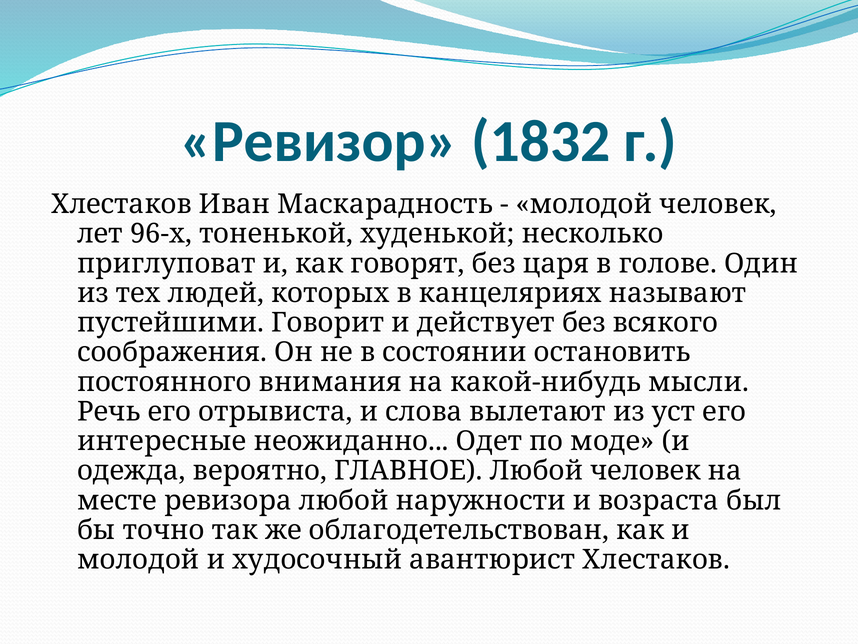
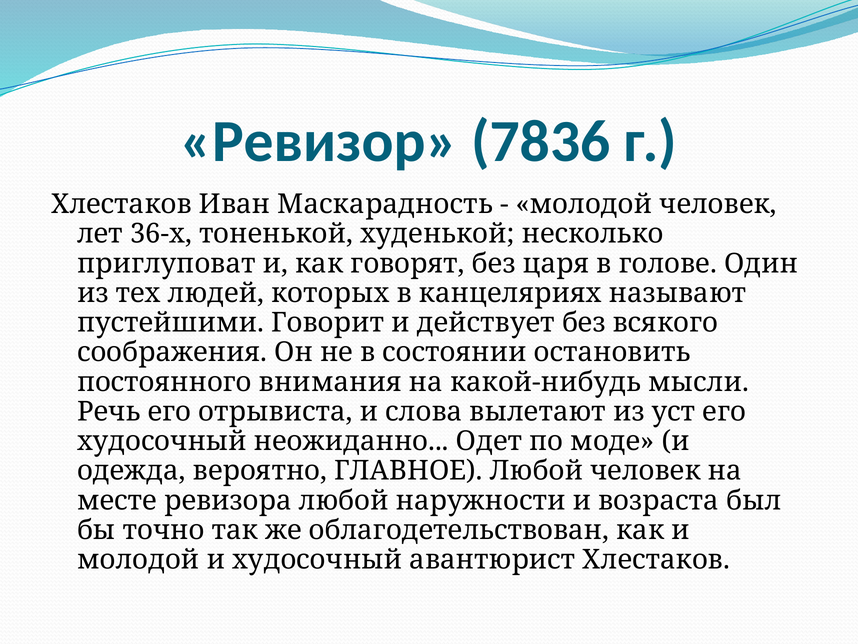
1832: 1832 -> 7836
96-х: 96-х -> 36-х
интересные at (162, 441): интересные -> худосочный
